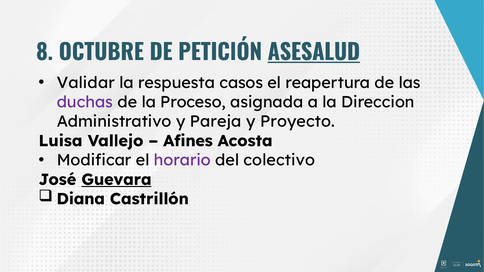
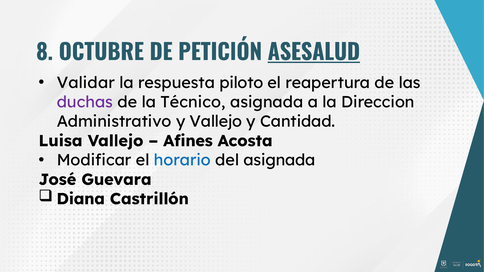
casos: casos -> piloto
Proceso: Proceso -> Técnico
y Pareja: Pareja -> Vallejo
Proyecto: Proyecto -> Cantidad
horario colour: purple -> blue
del colectivo: colectivo -> asignada
Guevara underline: present -> none
